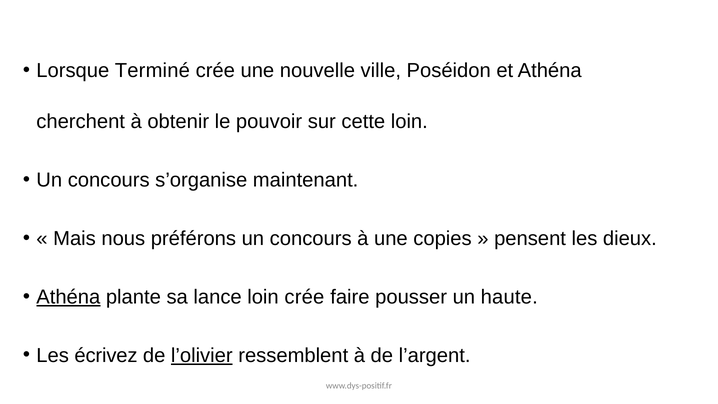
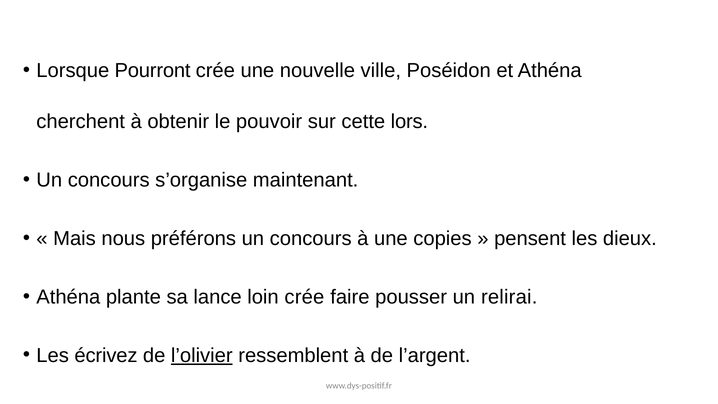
Terminé: Terminé -> Pourront
cette loin: loin -> lors
Athéna at (68, 297) underline: present -> none
haute: haute -> relirai
